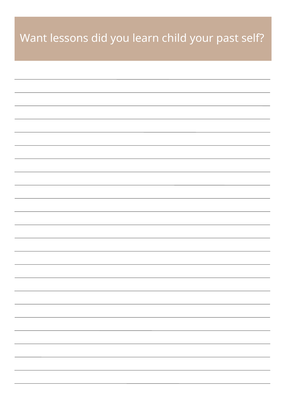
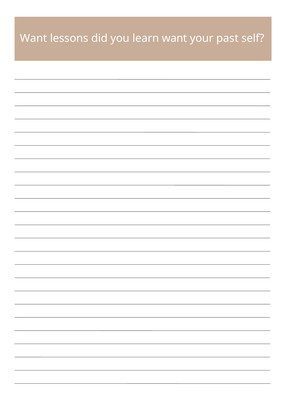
learn child: child -> want
